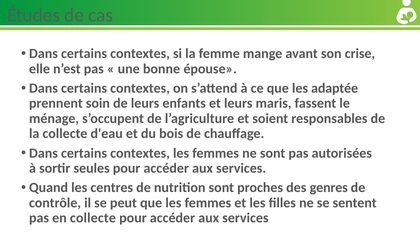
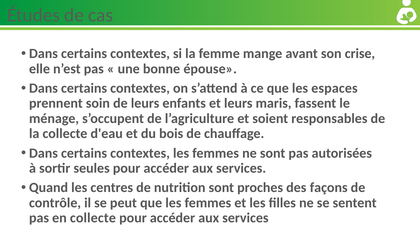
adaptée: adaptée -> espaces
genres: genres -> façons
